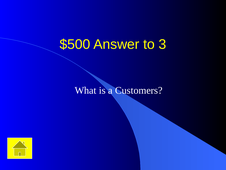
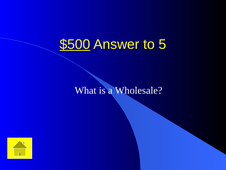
$500 underline: none -> present
3: 3 -> 5
Customers: Customers -> Wholesale
